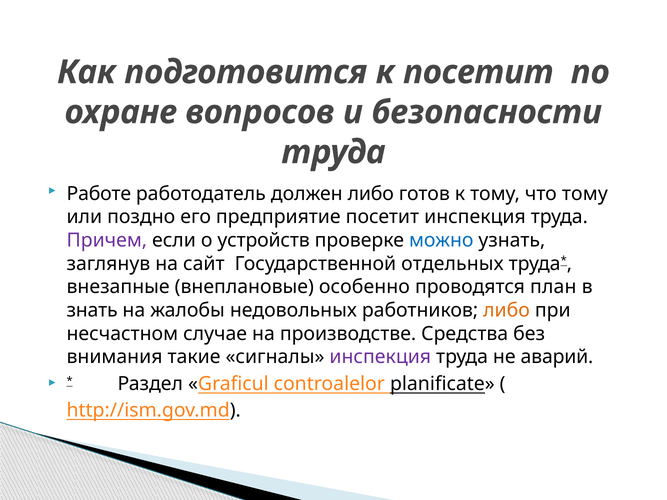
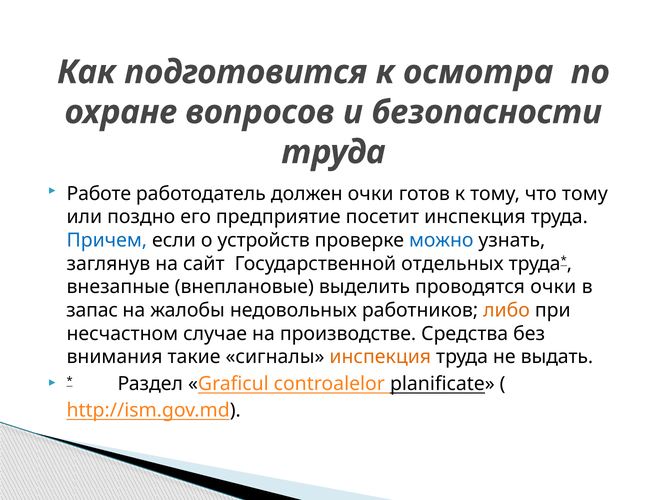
к посетит: посетит -> осмотра
должен либо: либо -> очки
Причем colour: purple -> blue
особенно: особенно -> выделить
проводятся план: план -> очки
знать: знать -> запас
инспекция at (380, 357) colour: purple -> orange
аварий: аварий -> выдать
